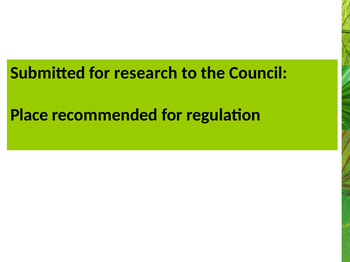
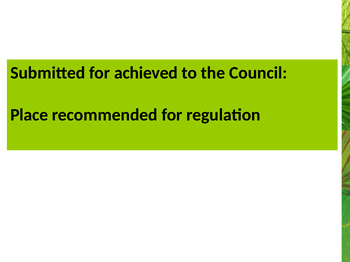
research: research -> achieved
